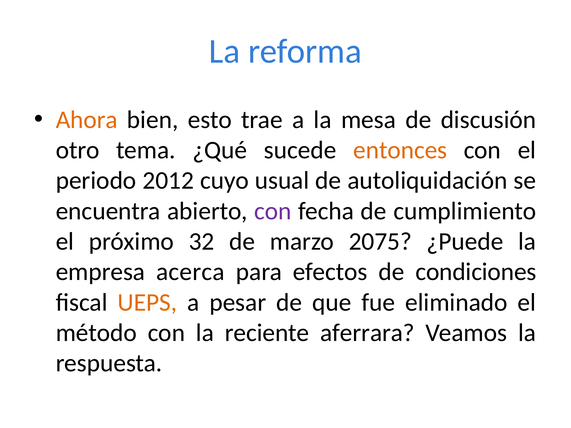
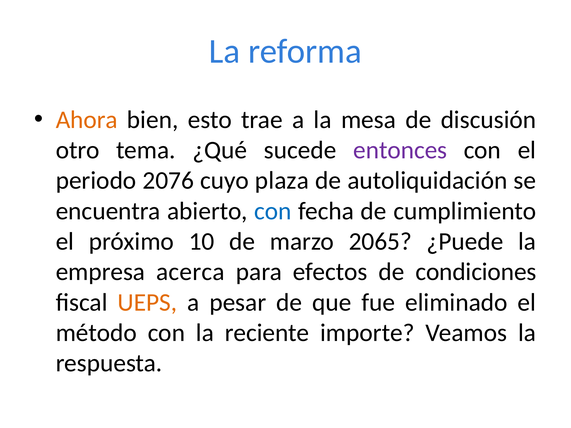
entonces colour: orange -> purple
2012: 2012 -> 2076
usual: usual -> plaza
con at (273, 211) colour: purple -> blue
32: 32 -> 10
2075: 2075 -> 2065
aferrara: aferrara -> importe
